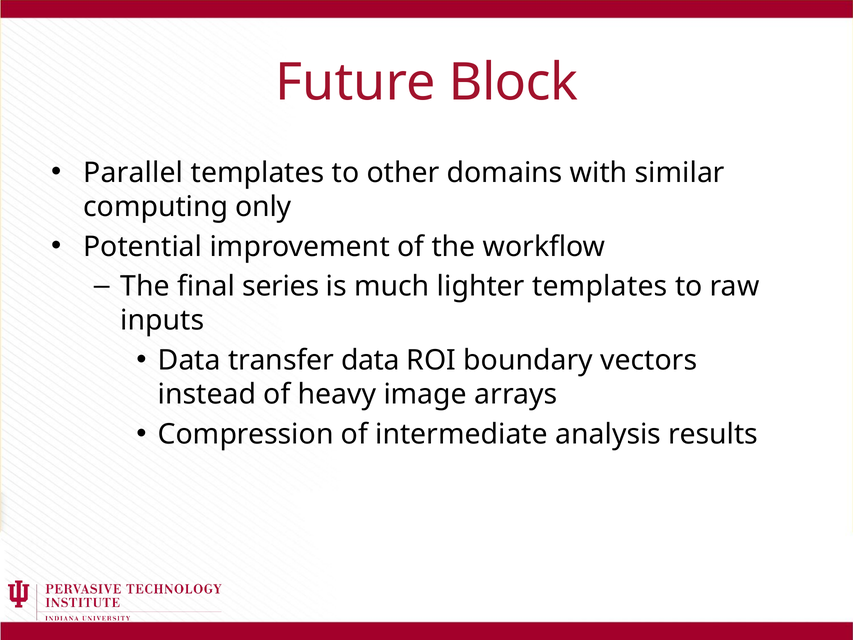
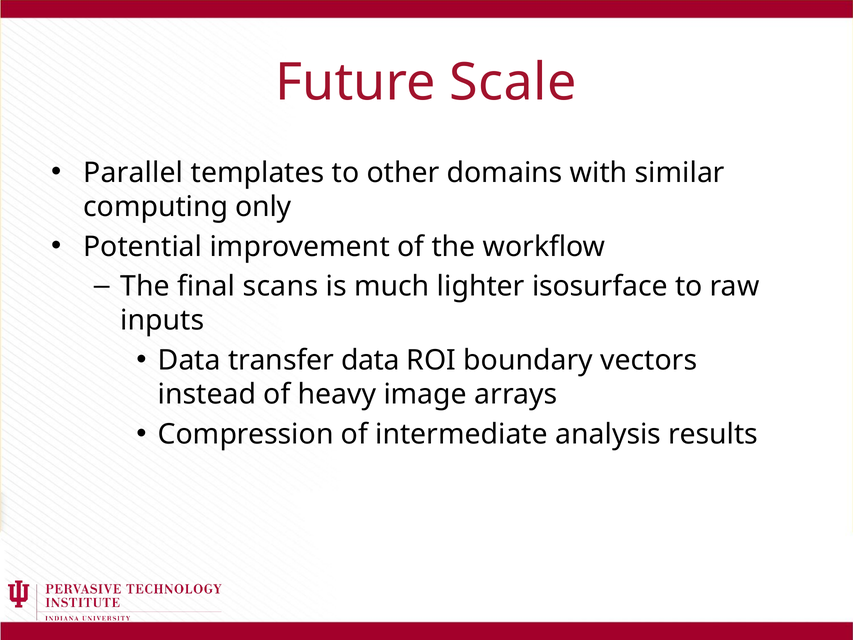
Block: Block -> Scale
series: series -> scans
lighter templates: templates -> isosurface
